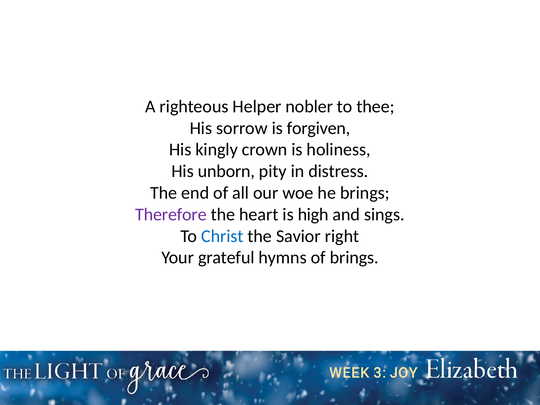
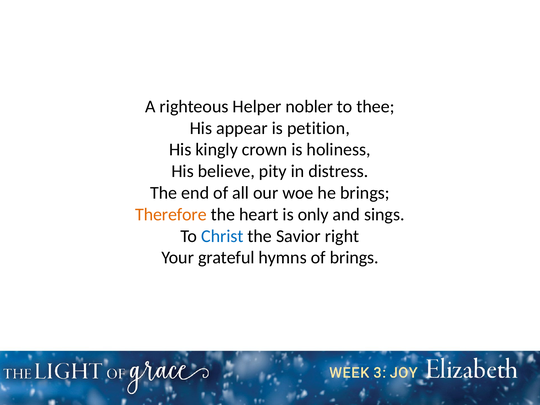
sorrow: sorrow -> appear
forgiven: forgiven -> petition
unborn: unborn -> believe
Therefore colour: purple -> orange
high: high -> only
